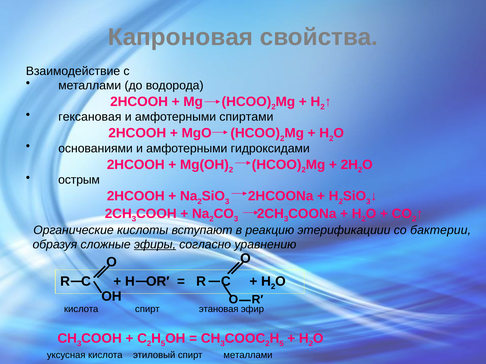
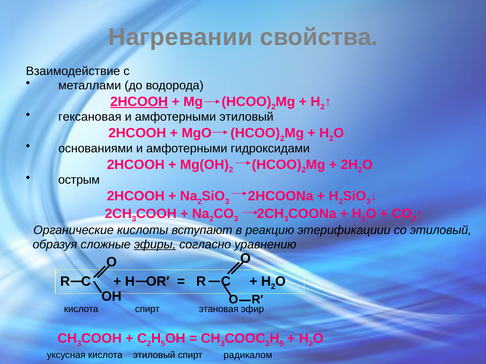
Капроновая: Капроновая -> Нагревании
2HCOOH at (139, 102) underline: none -> present
амфотерными спиртами: спиртами -> этиловый
со бактерии: бактерии -> этиловый
спирт металлами: металлами -> радикалом
